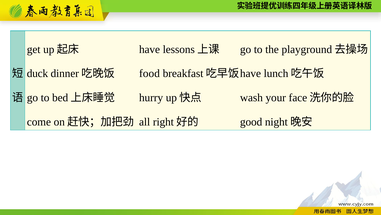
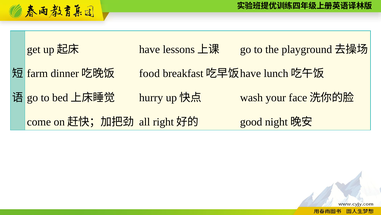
duck: duck -> farm
